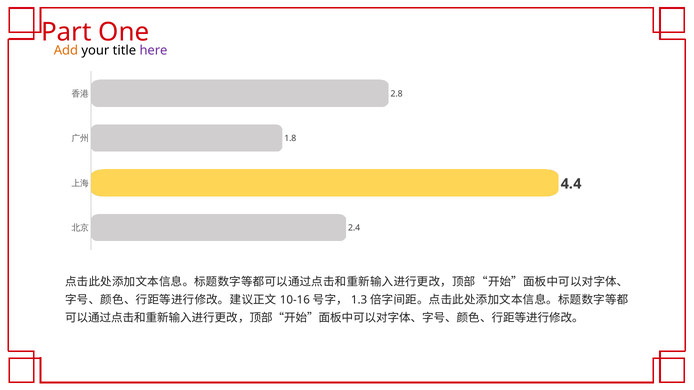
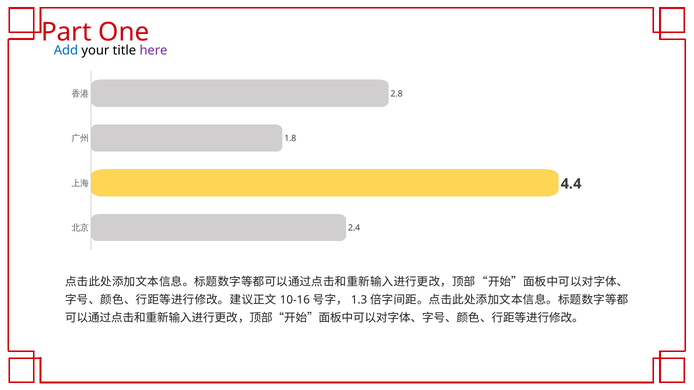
Add colour: orange -> blue
